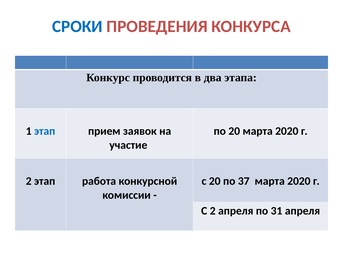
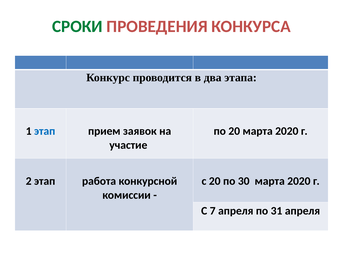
СРОКИ colour: blue -> green
37: 37 -> 30
С 2: 2 -> 7
